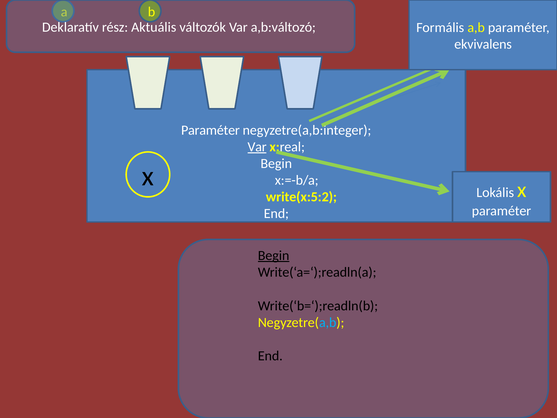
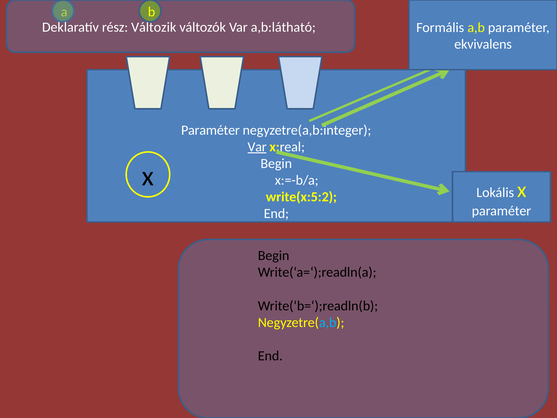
Aktuális: Aktuális -> Változik
a,b:változó: a,b:változó -> a,b:látható
Begin at (274, 255) underline: present -> none
